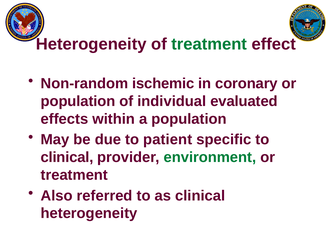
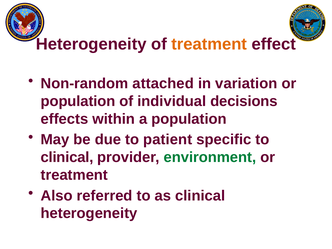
treatment at (209, 44) colour: green -> orange
ischemic: ischemic -> attached
coronary: coronary -> variation
evaluated: evaluated -> decisions
